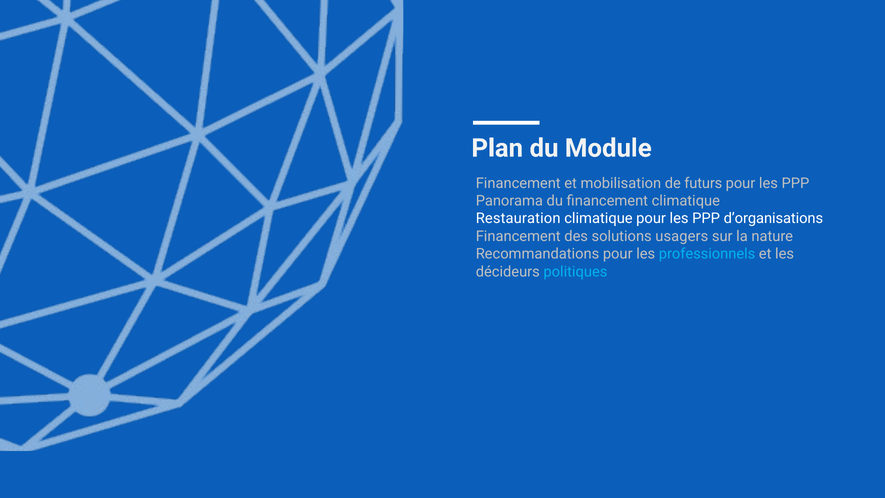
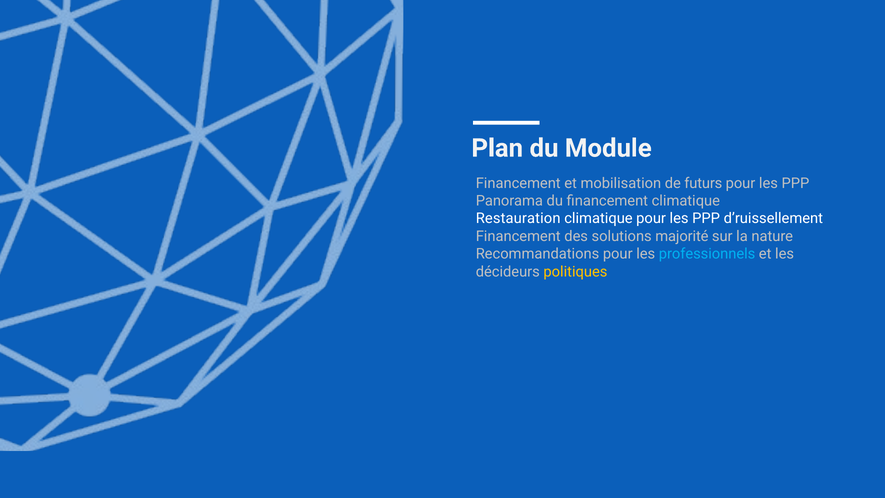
d’organisations: d’organisations -> d’ruissellement
usagers: usagers -> majorité
politiques colour: light blue -> yellow
